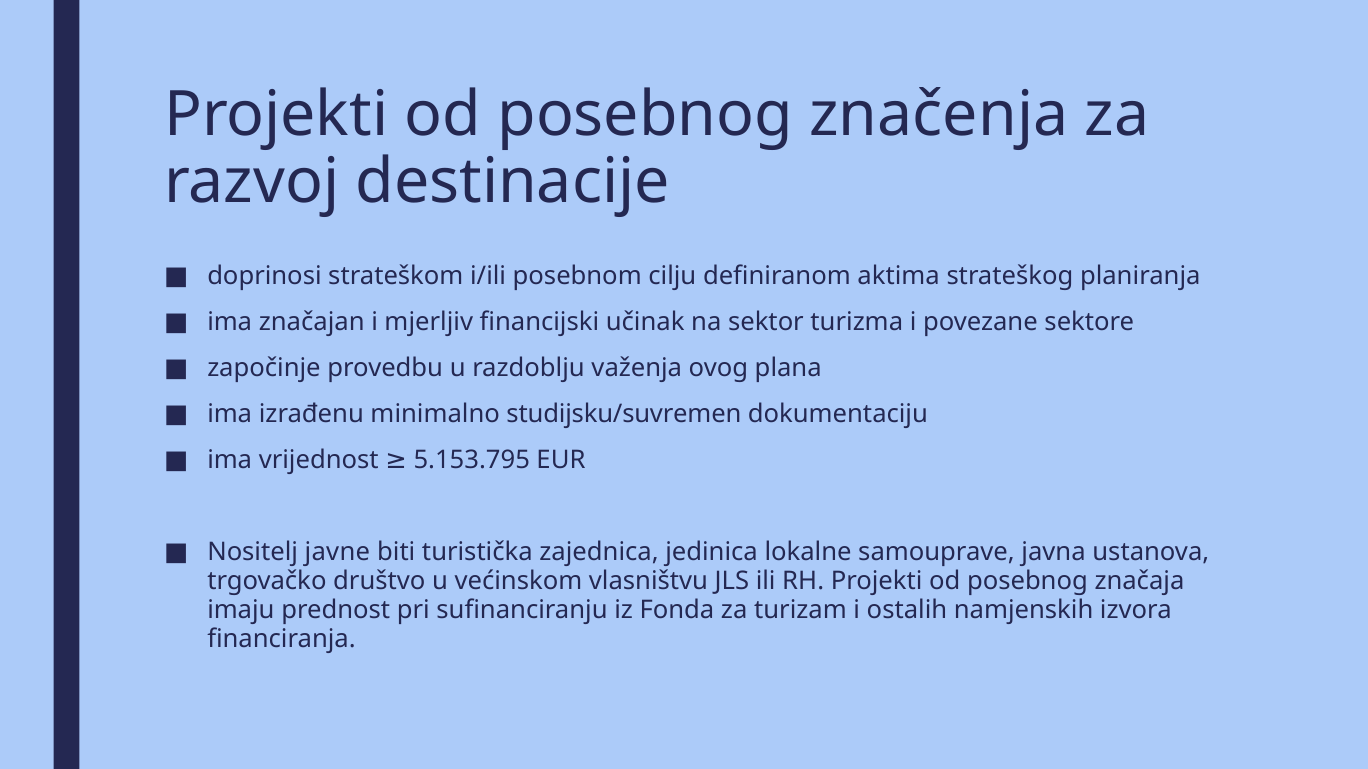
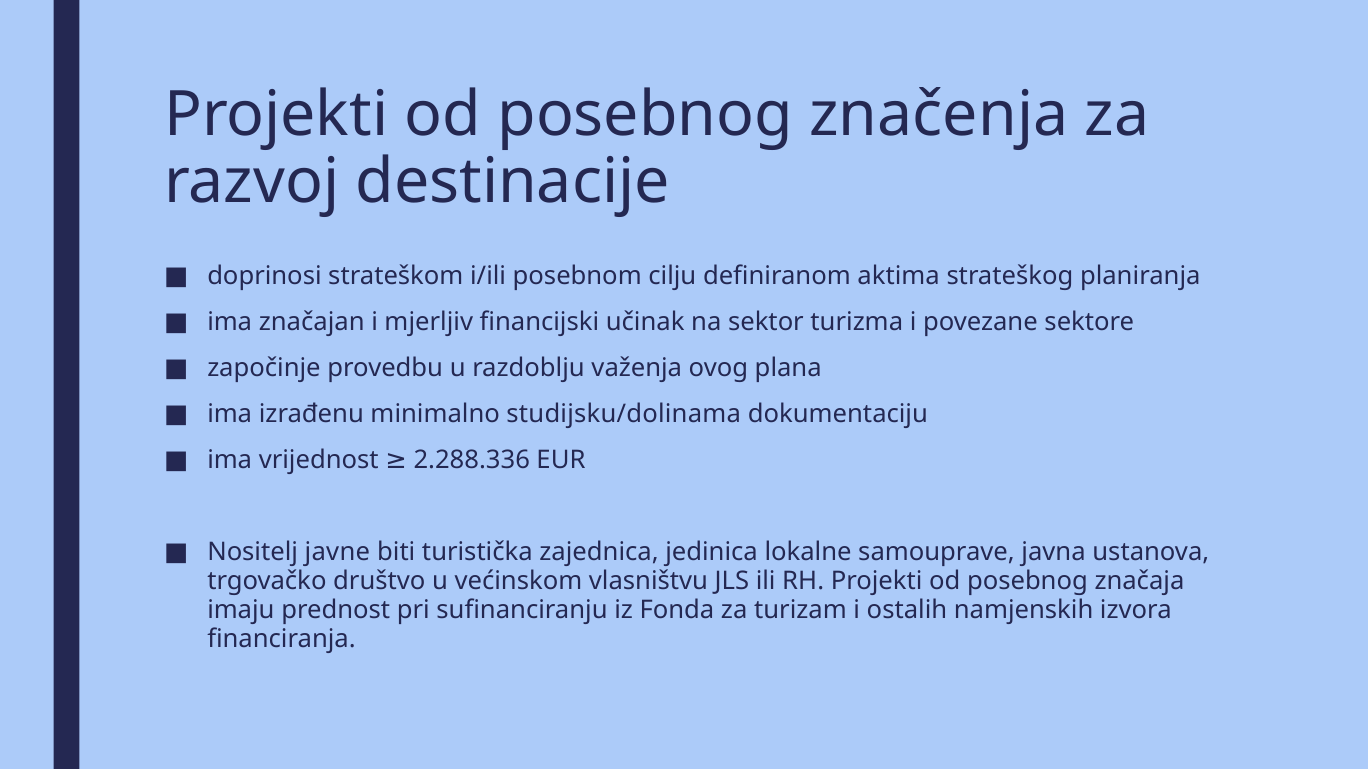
studijsku/suvremen: studijsku/suvremen -> studijsku/dolinama
5.153.795: 5.153.795 -> 2.288.336
